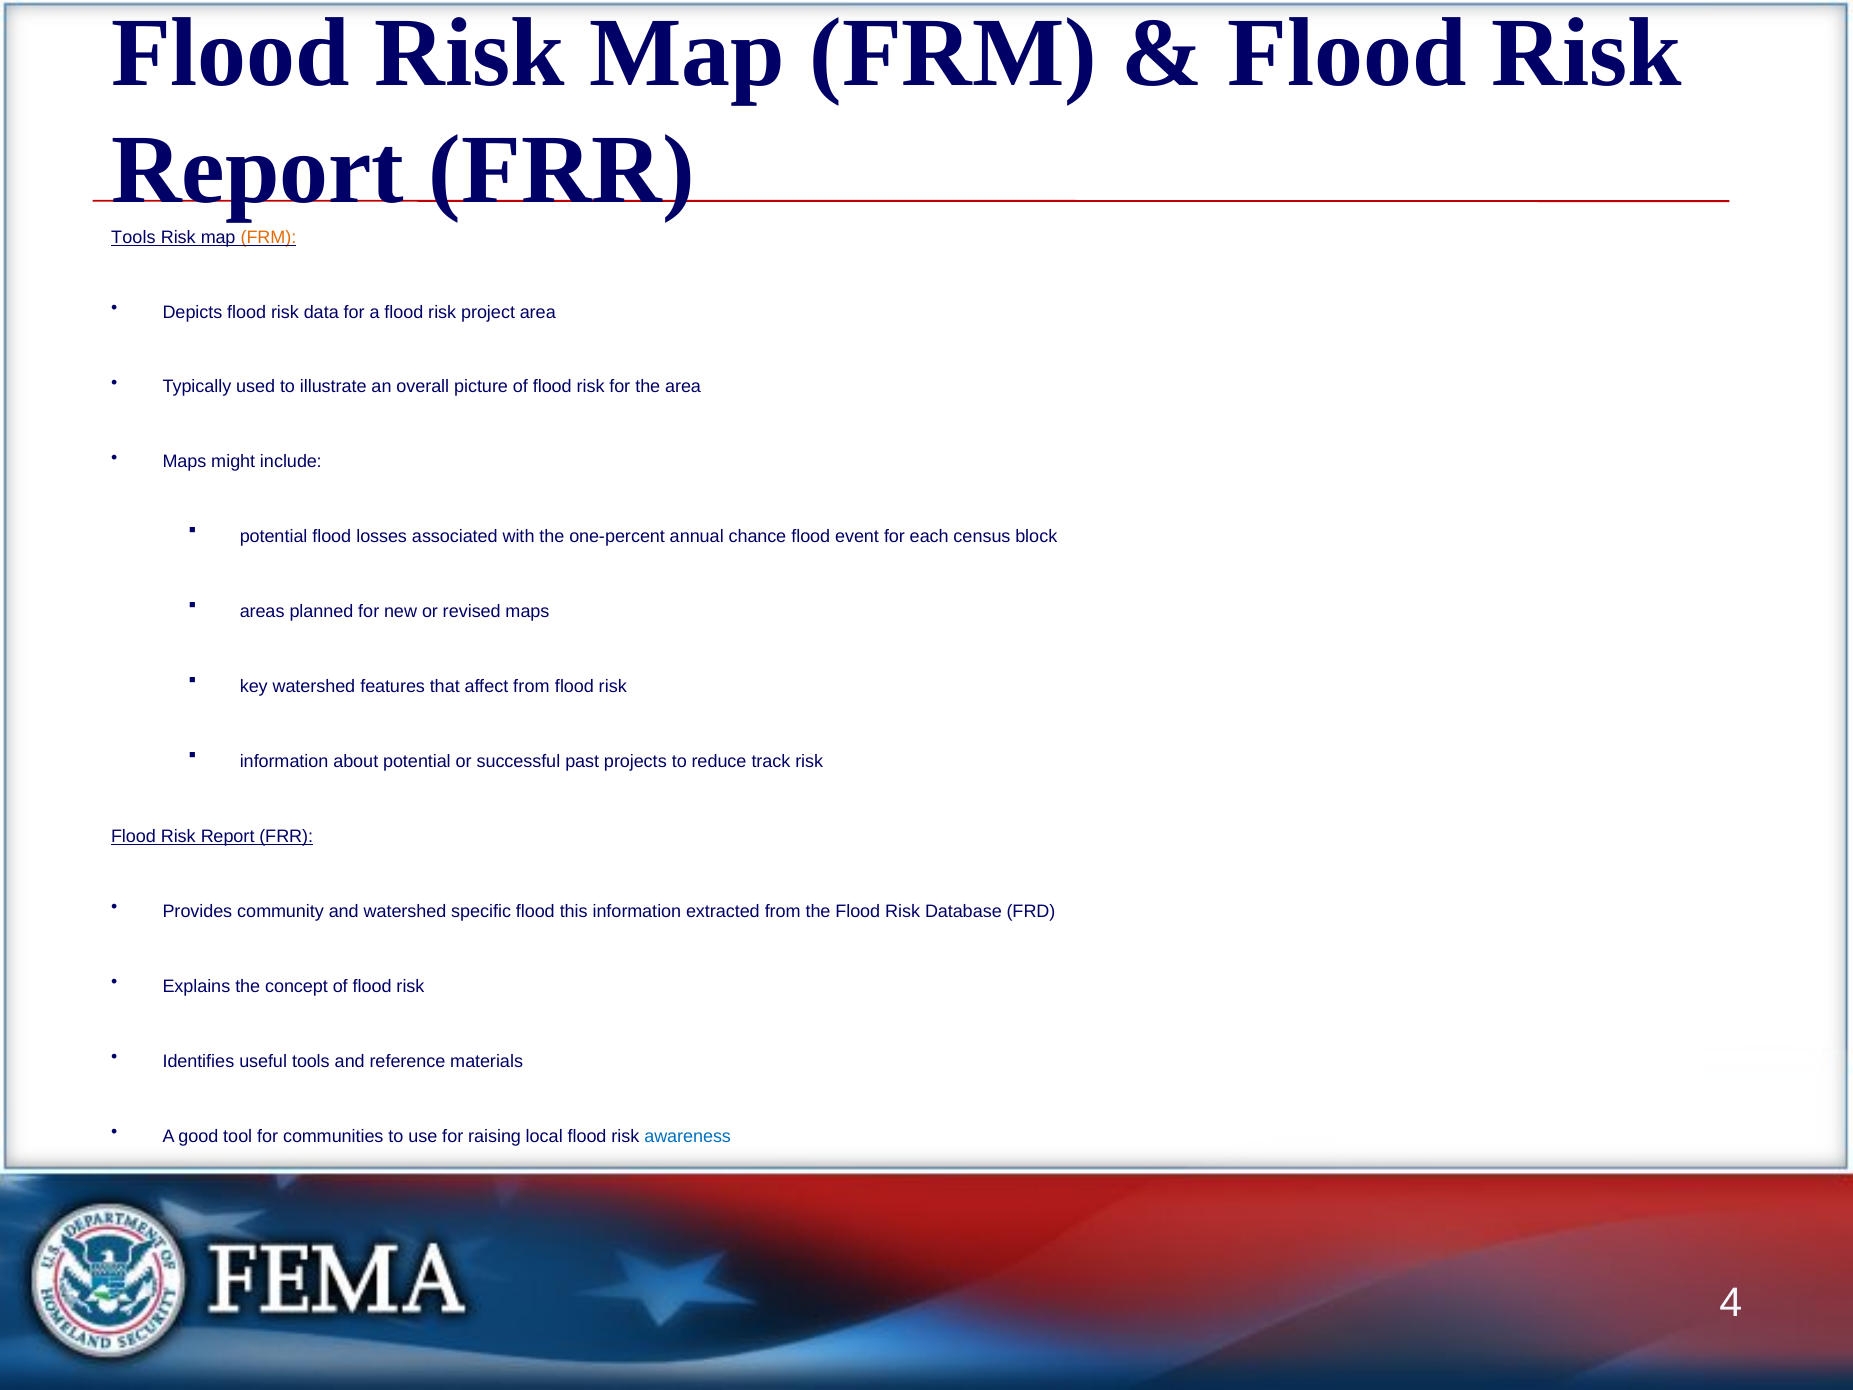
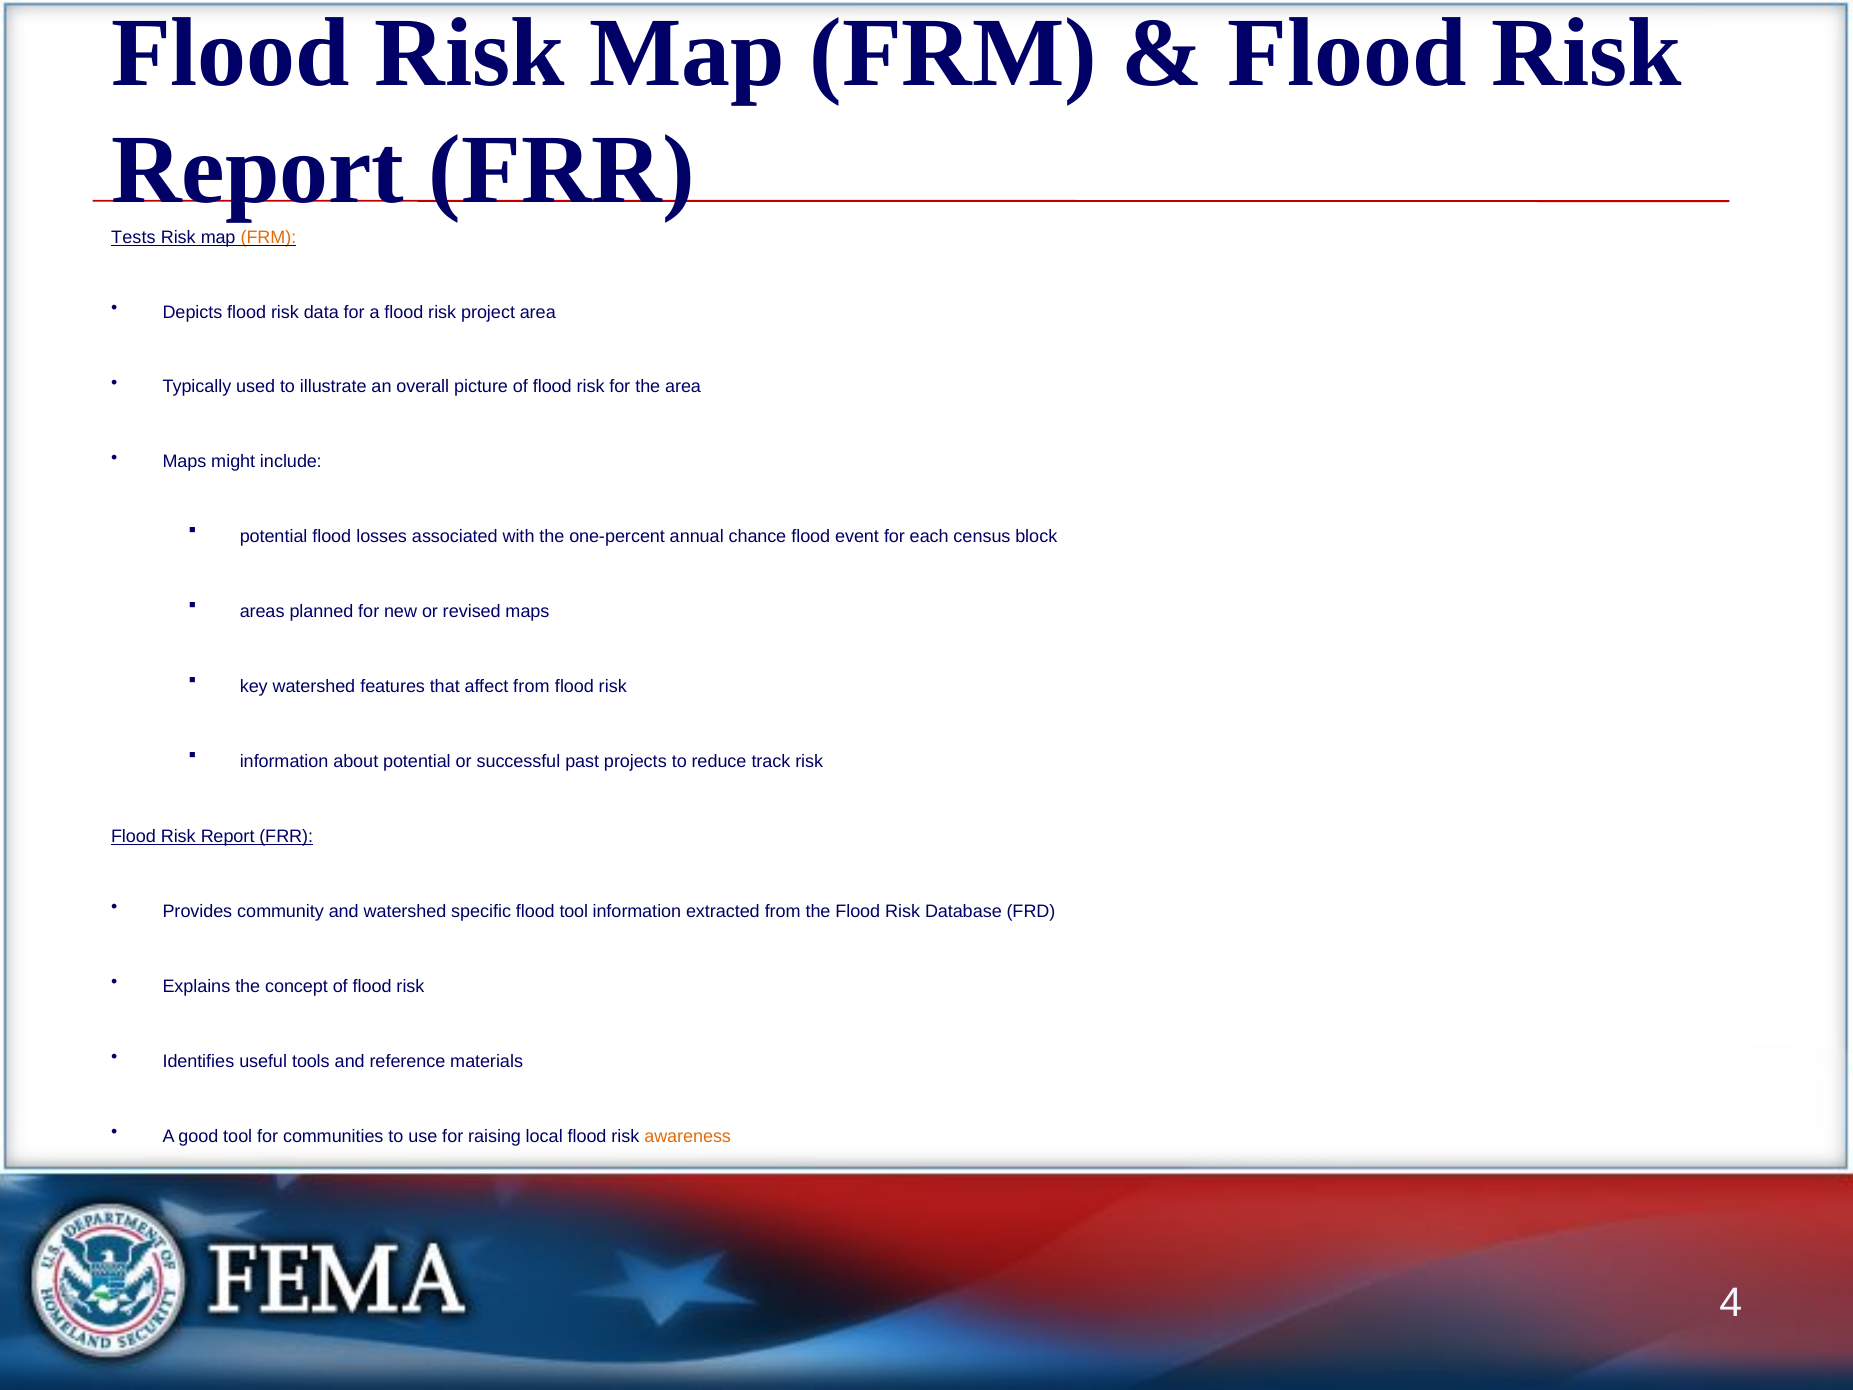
Tools at (133, 237): Tools -> Tests
flood this: this -> tool
awareness colour: blue -> orange
